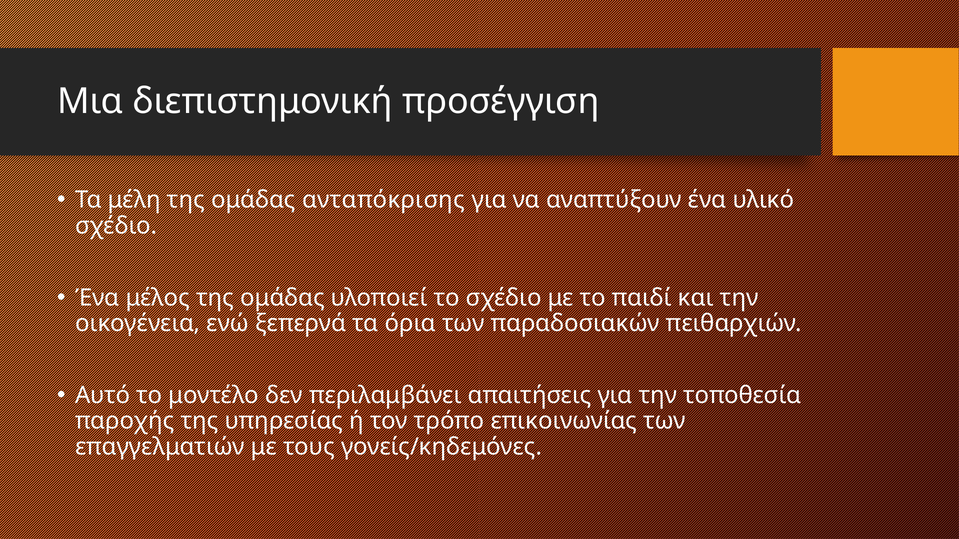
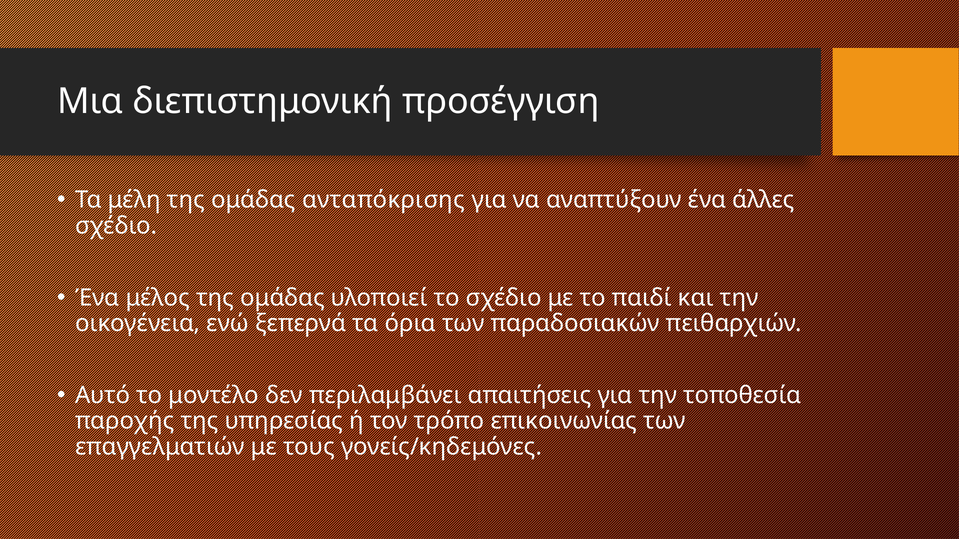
υλικό: υλικό -> άλλες
